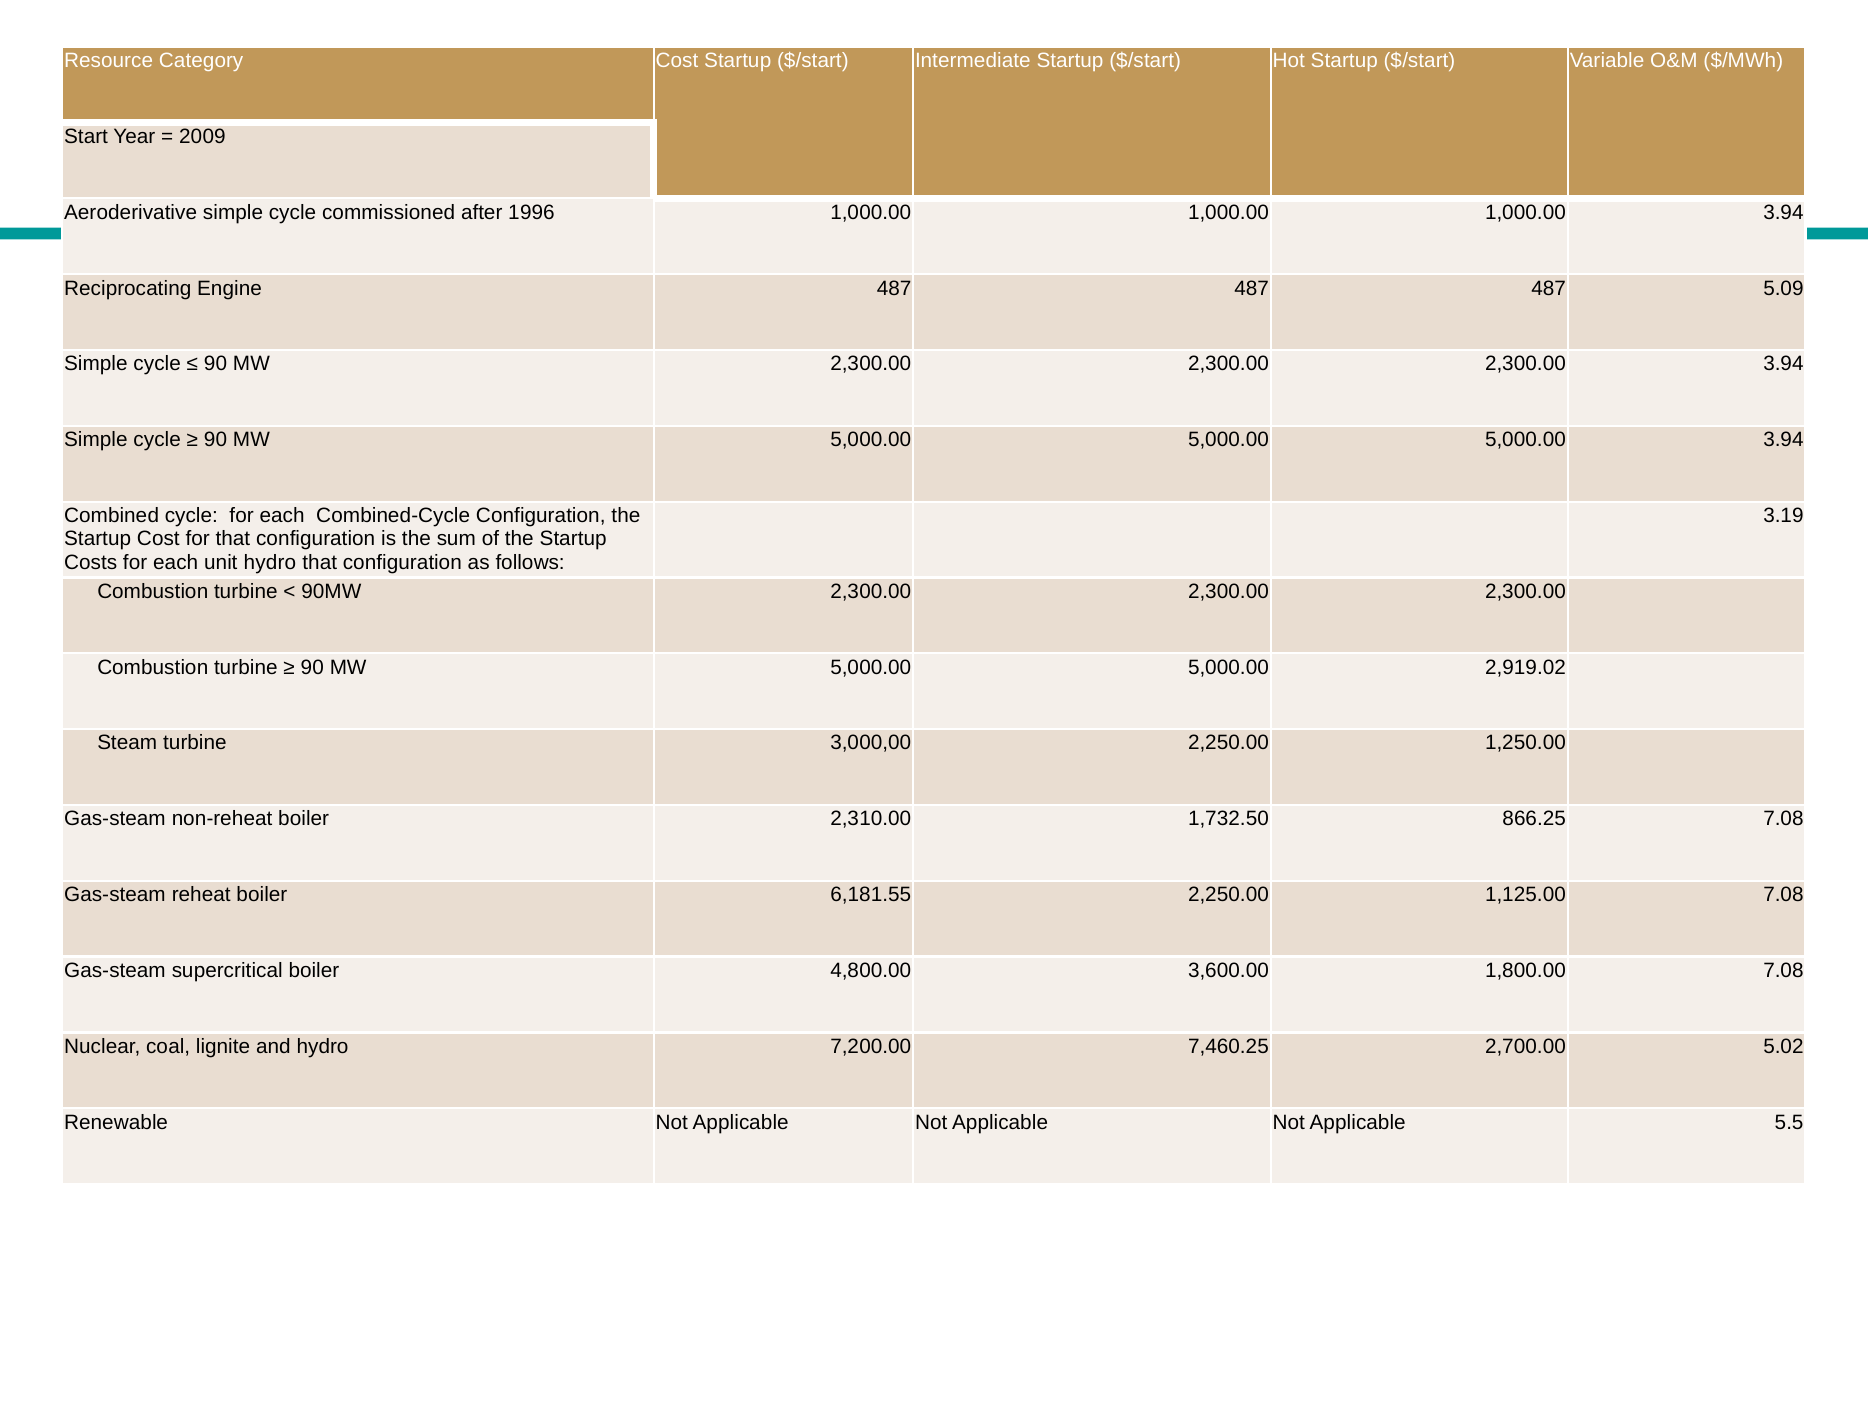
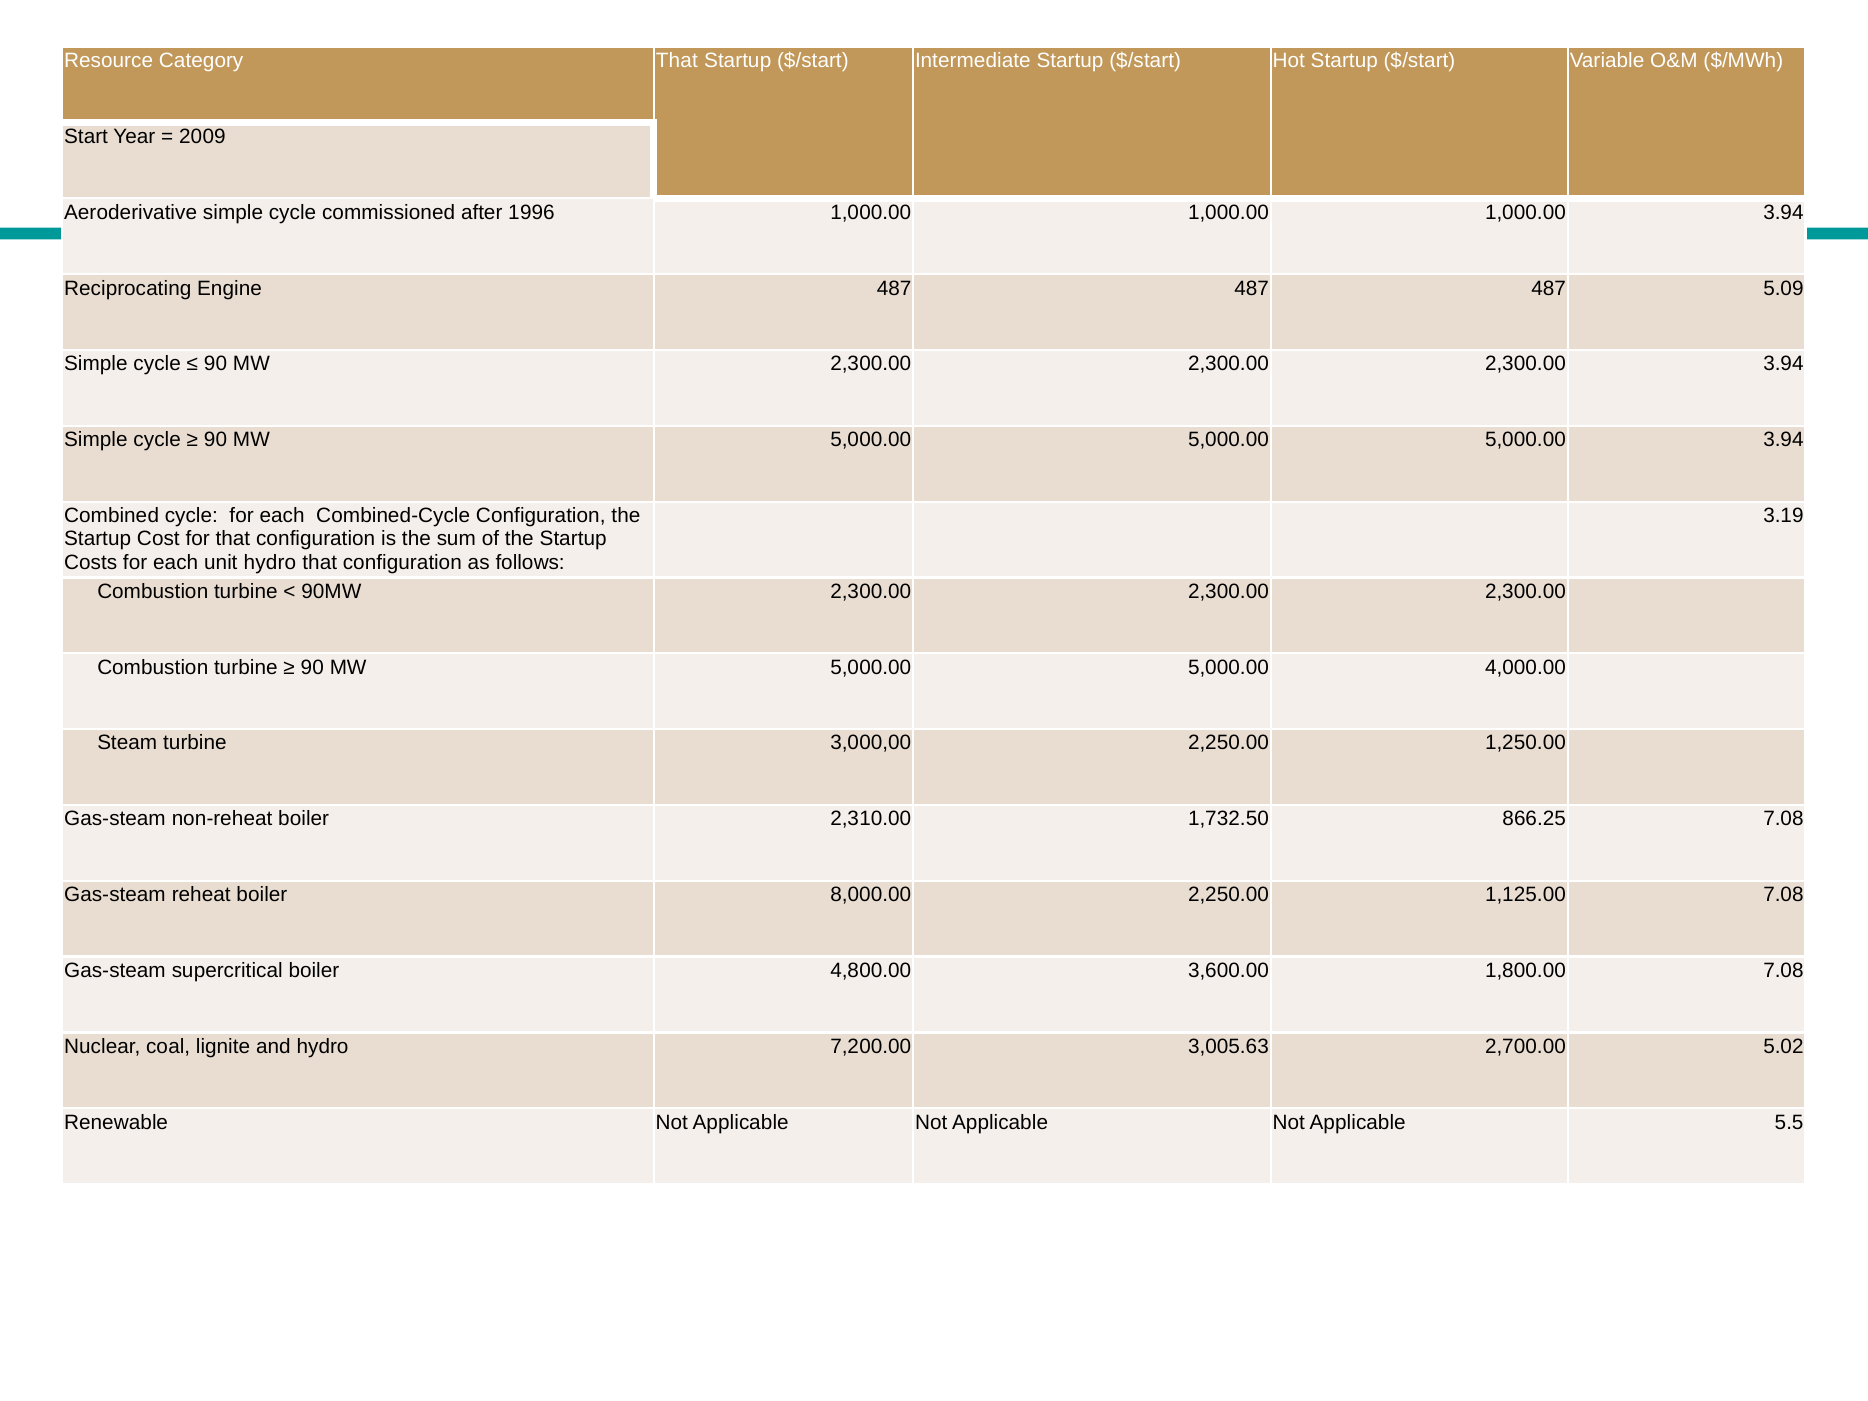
Category Cost: Cost -> That
2,919.02: 2,919.02 -> 4,000.00
6,181.55: 6,181.55 -> 8,000.00
7,460.25: 7,460.25 -> 3,005.63
